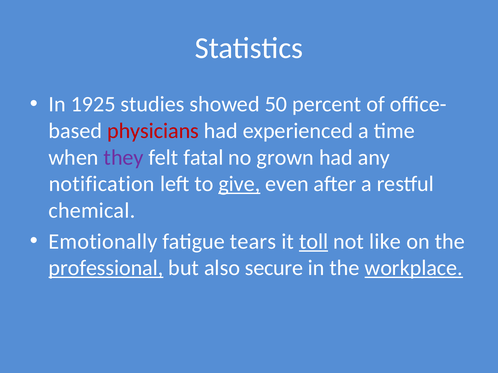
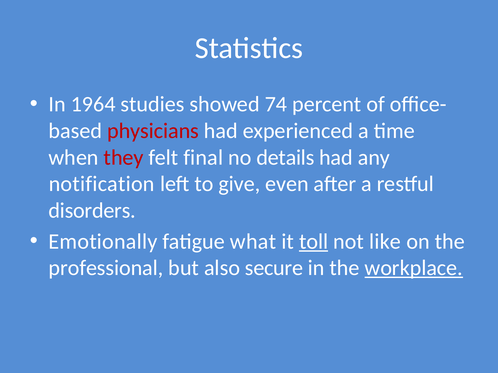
1925: 1925 -> 1964
50: 50 -> 74
they colour: purple -> red
fatal: fatal -> final
grown: grown -> details
give underline: present -> none
chemical: chemical -> disorders
tears: tears -> what
professional underline: present -> none
